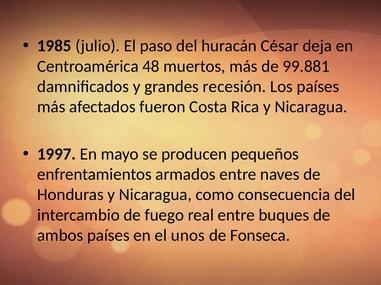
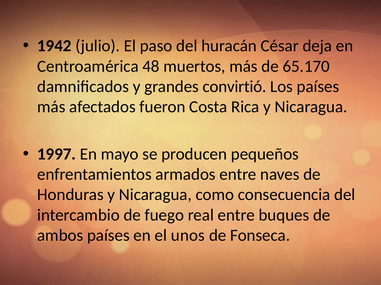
1985: 1985 -> 1942
99.881: 99.881 -> 65.170
recesión: recesión -> convirtió
